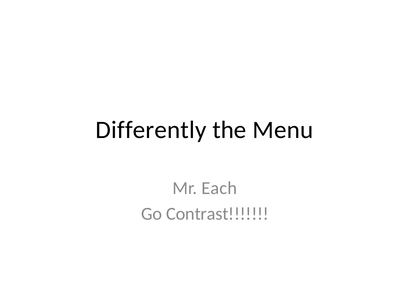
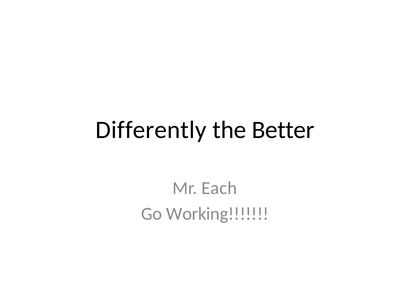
Menu: Menu -> Better
Contrast: Contrast -> Working
